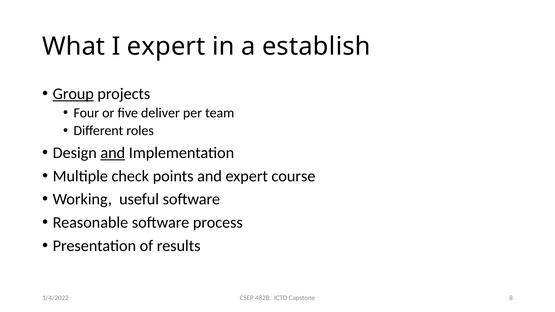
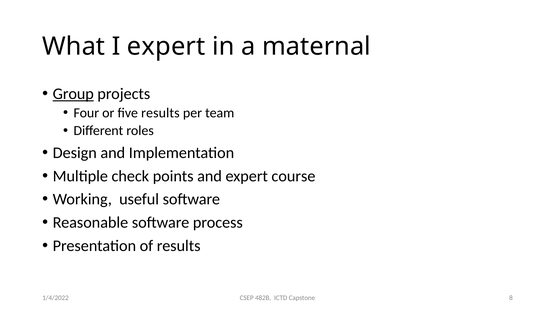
establish: establish -> maternal
five deliver: deliver -> results
and at (113, 153) underline: present -> none
